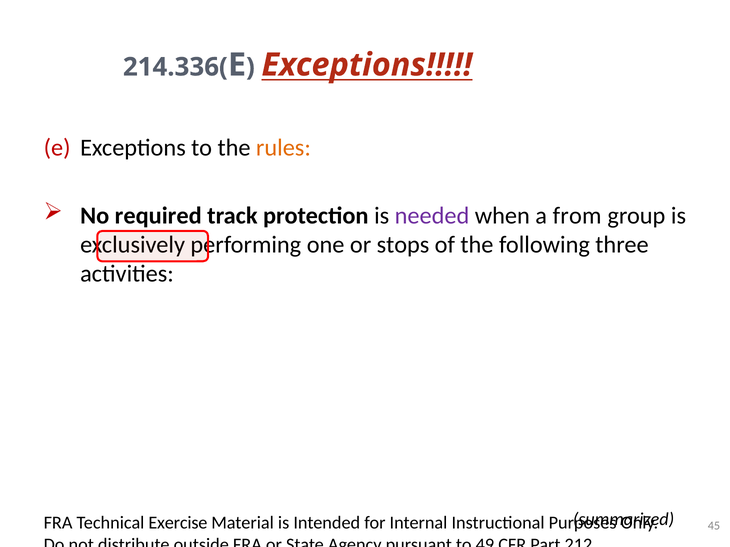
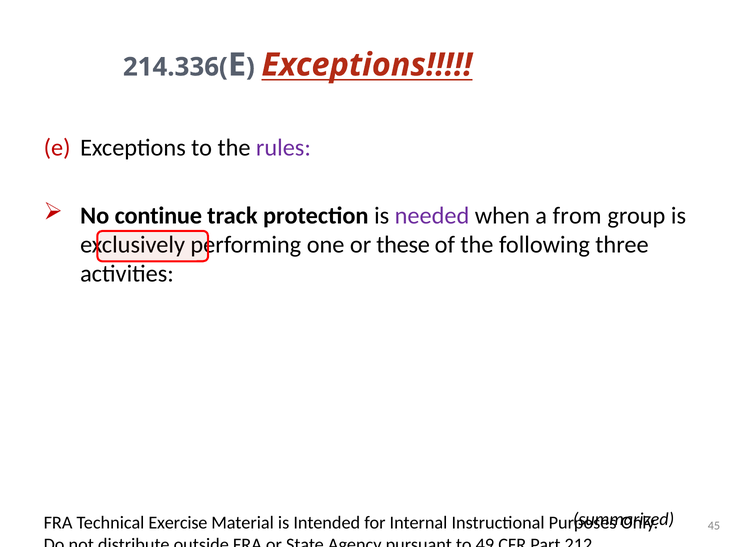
rules colour: orange -> purple
required: required -> continue
stops: stops -> these
